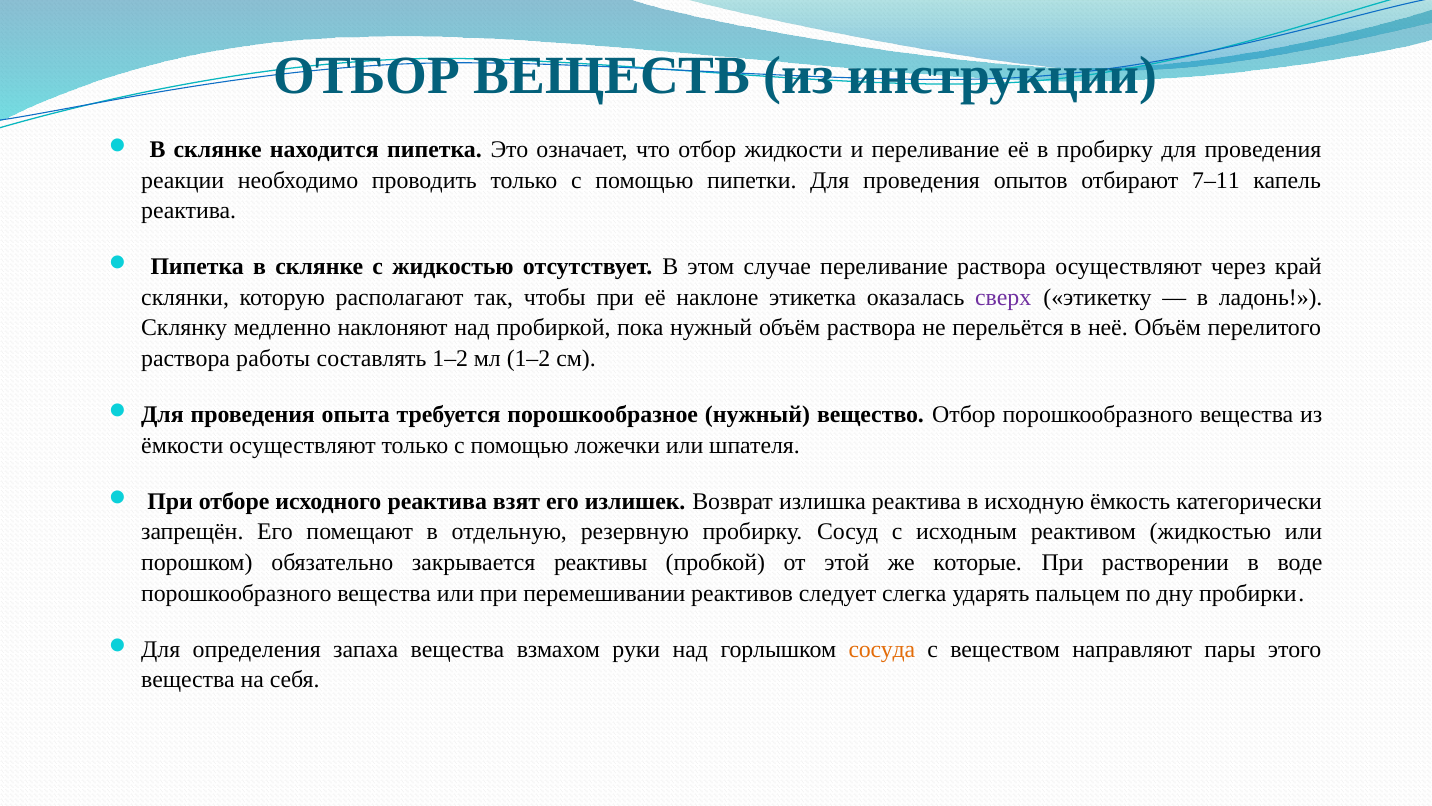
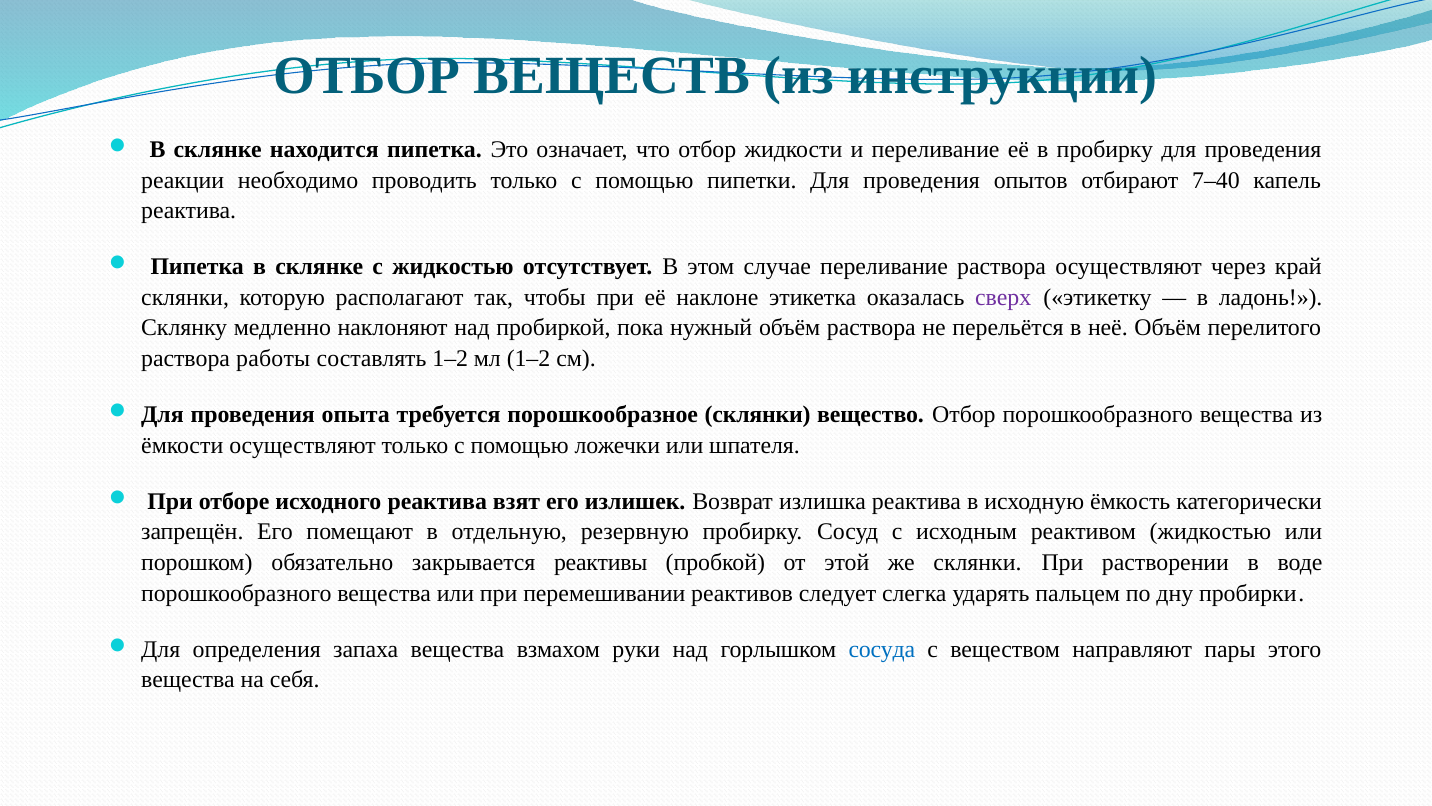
7–11: 7–11 -> 7–40
порошкообразное нужный: нужный -> склянки
же которые: которые -> склянки
сосуда colour: orange -> blue
